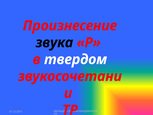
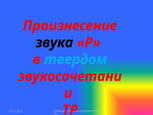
твердом colour: white -> light blue
